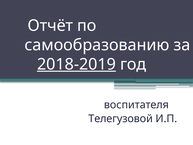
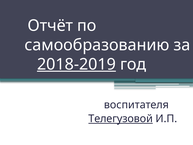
Телегузовой underline: none -> present
